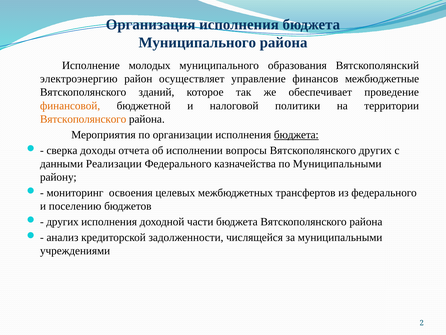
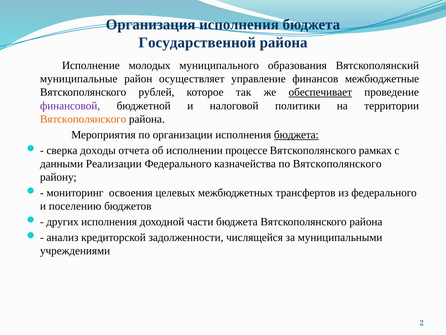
Муниципального at (197, 42): Муниципального -> Государственной
электроэнергию: электроэнергию -> муниципальные
зданий: зданий -> рублей
обеспечивает underline: none -> present
финансовой colour: orange -> purple
вопросы: вопросы -> процессе
Вятскополянского других: других -> рамках
по Муниципальными: Муниципальными -> Вятскополянского
